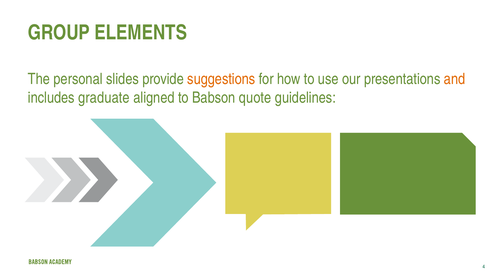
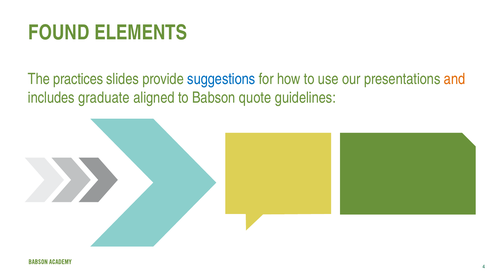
GROUP: GROUP -> FOUND
personal: personal -> practices
suggestions colour: orange -> blue
